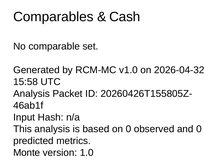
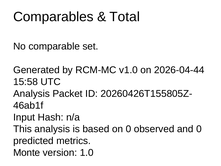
Cash: Cash -> Total
2026-04-32: 2026-04-32 -> 2026-04-44
